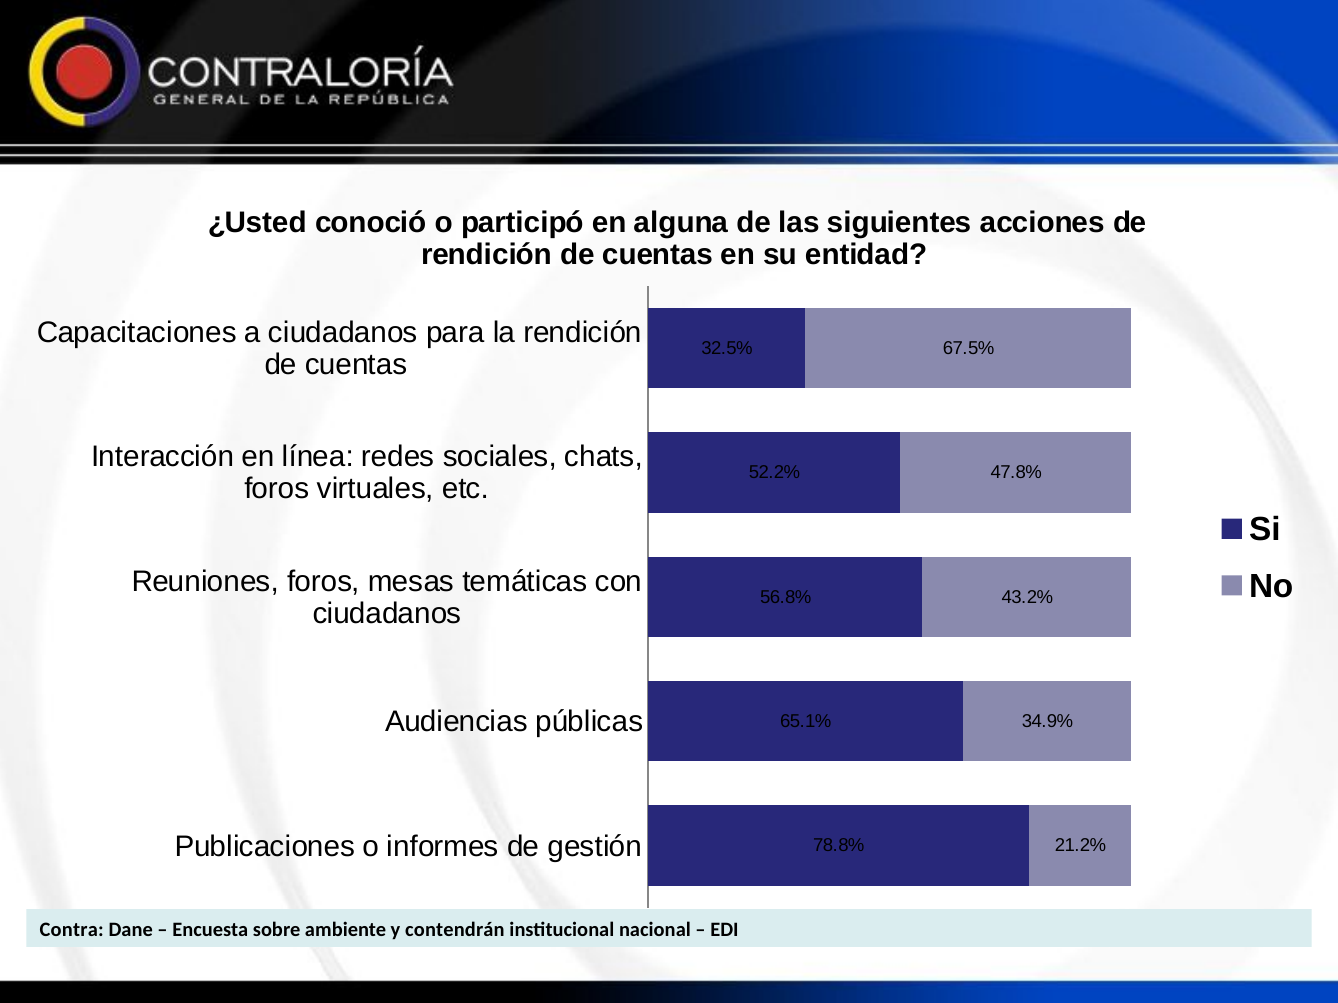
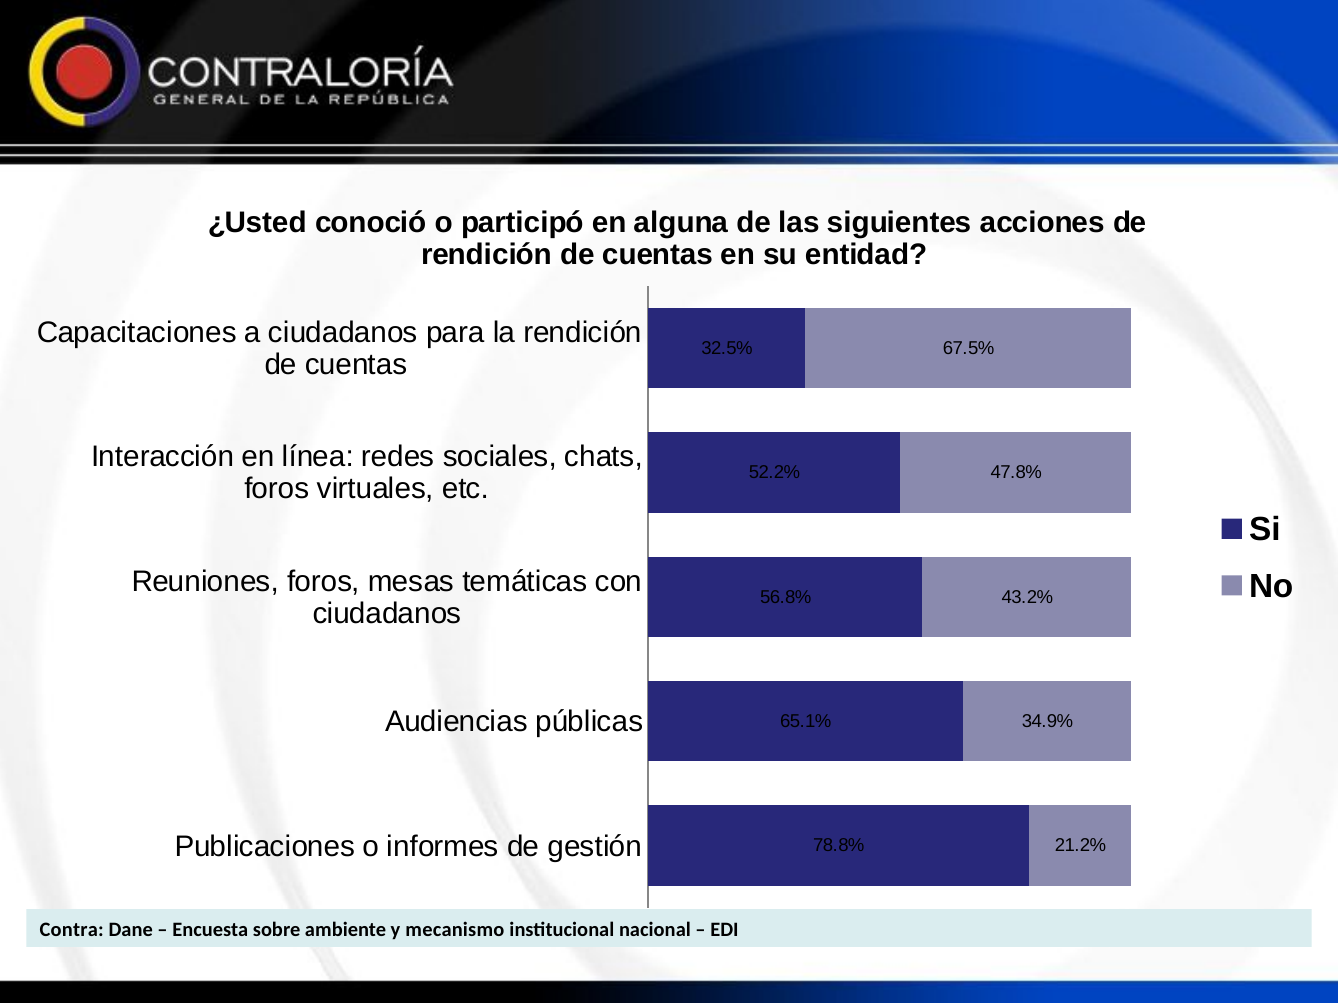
contendrán: contendrán -> mecanismo
